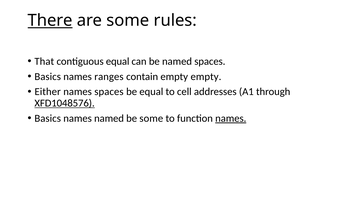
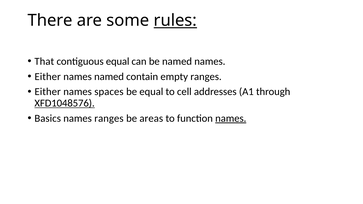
There underline: present -> none
rules underline: none -> present
named spaces: spaces -> names
Basics at (48, 77): Basics -> Either
names ranges: ranges -> named
empty empty: empty -> ranges
names named: named -> ranges
be some: some -> areas
